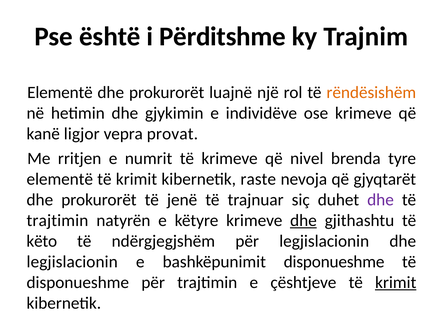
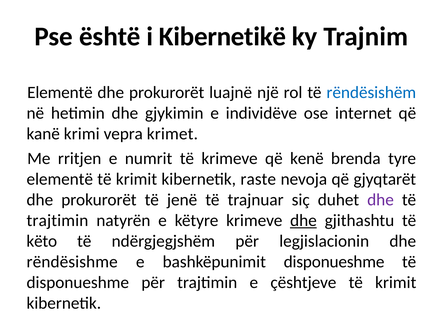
Përditshme: Përditshme -> Kibernetikë
rëndësishëm colour: orange -> blue
ose krimeve: krimeve -> internet
ligjor: ligjor -> krimi
provat: provat -> krimet
nivel: nivel -> kenë
legjislacionin at (72, 262): legjislacionin -> rëndësishme
krimit at (396, 283) underline: present -> none
